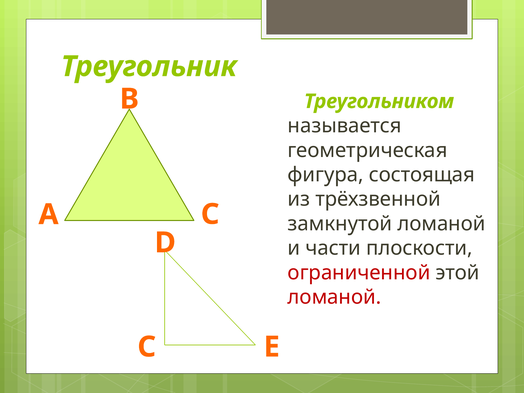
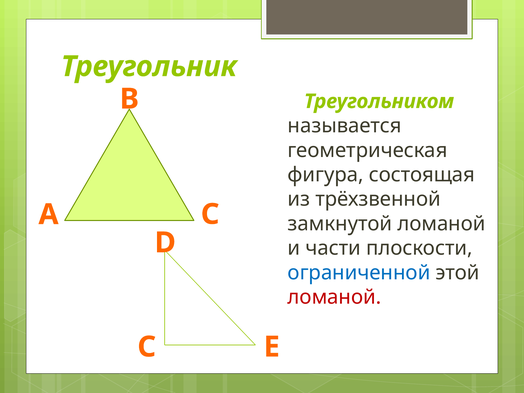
ограниченной colour: red -> blue
